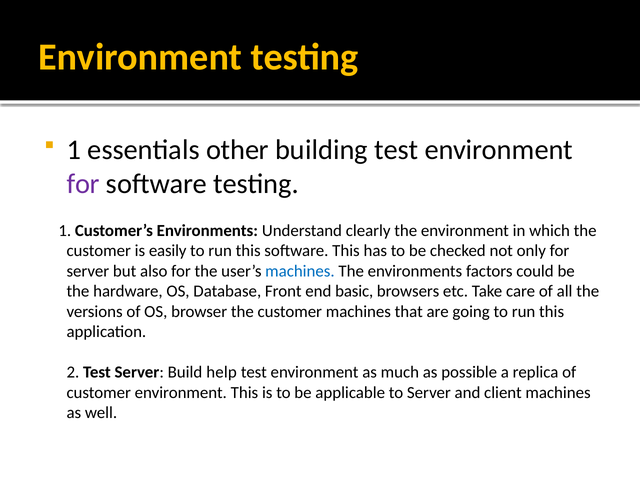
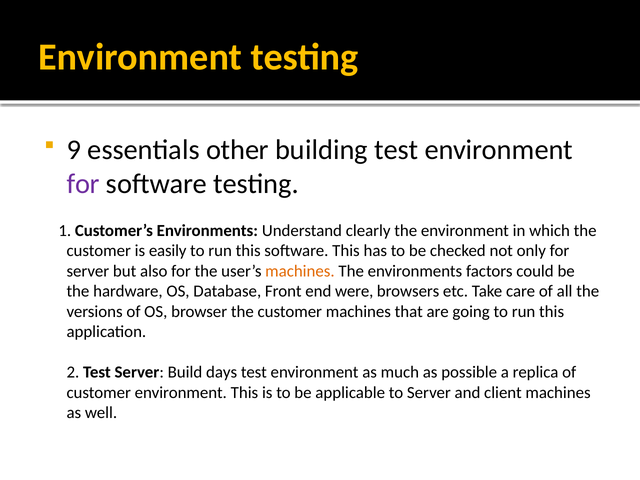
1 at (74, 150): 1 -> 9
machines at (300, 271) colour: blue -> orange
basic: basic -> were
help: help -> days
